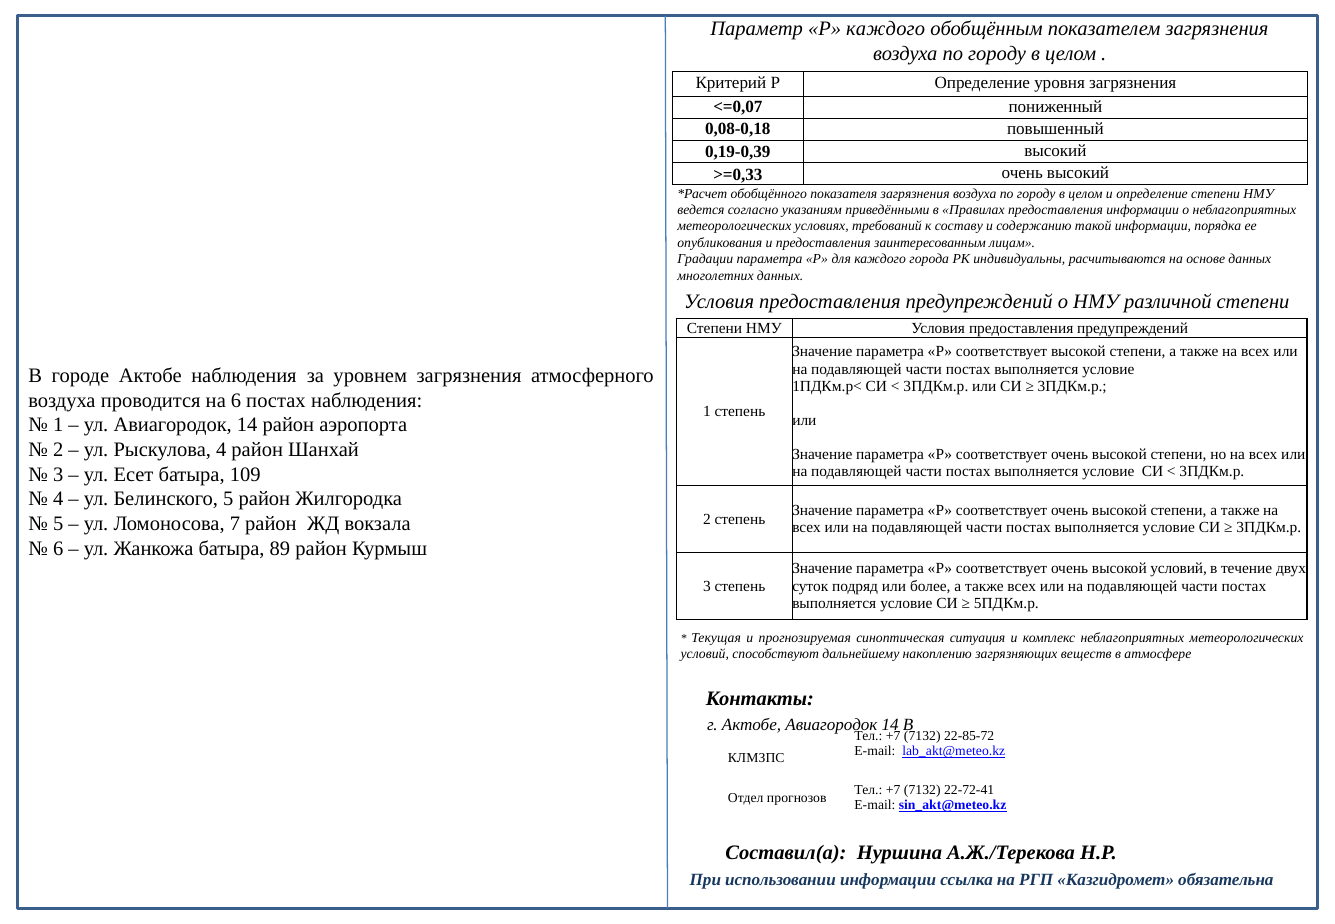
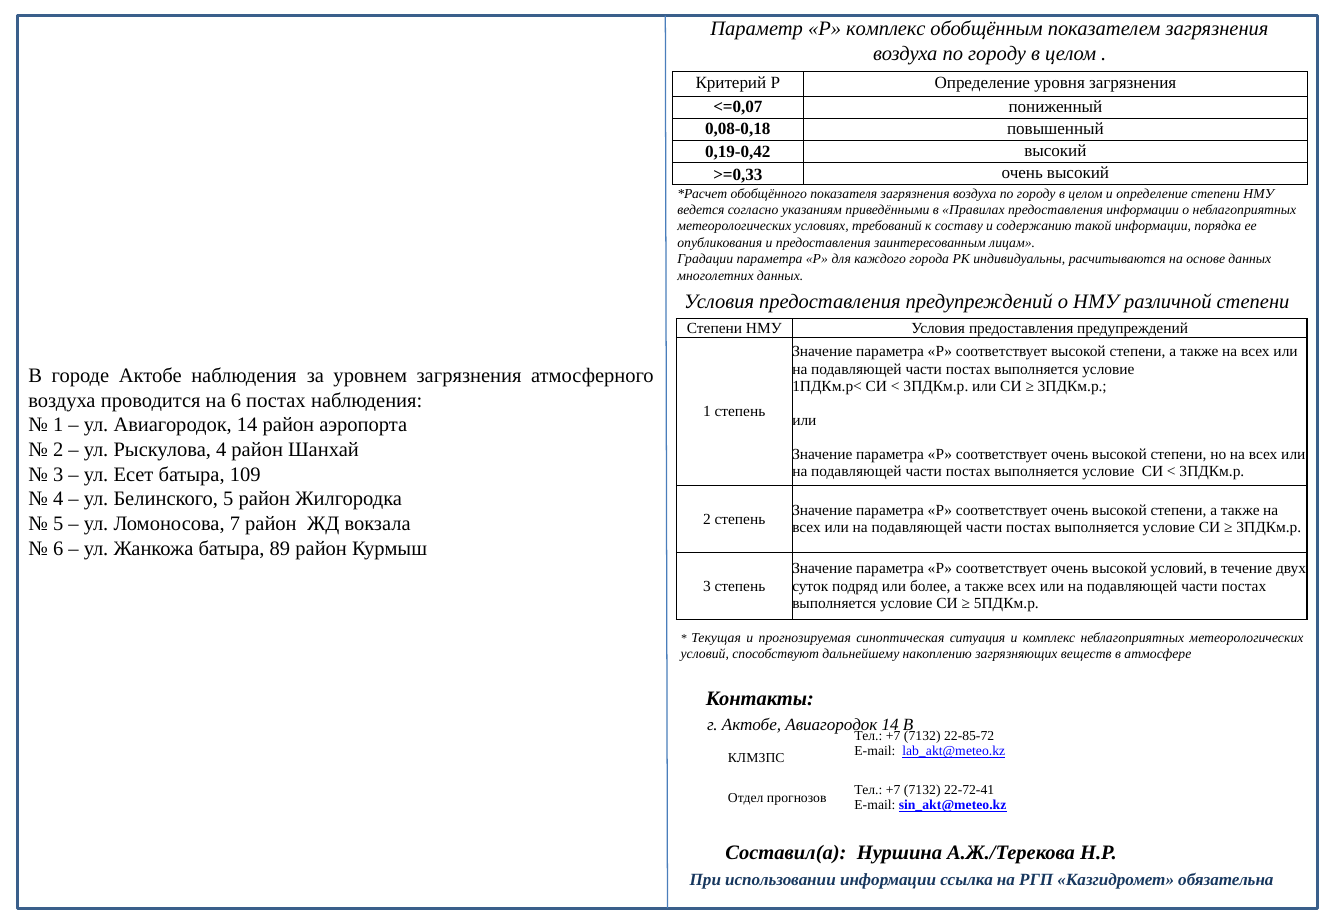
Р каждого: каждого -> комплекс
0,19-0,39: 0,19-0,39 -> 0,19-0,42
